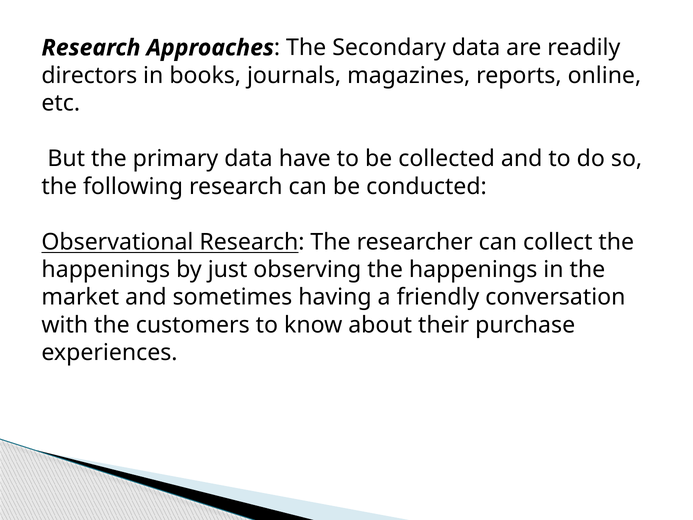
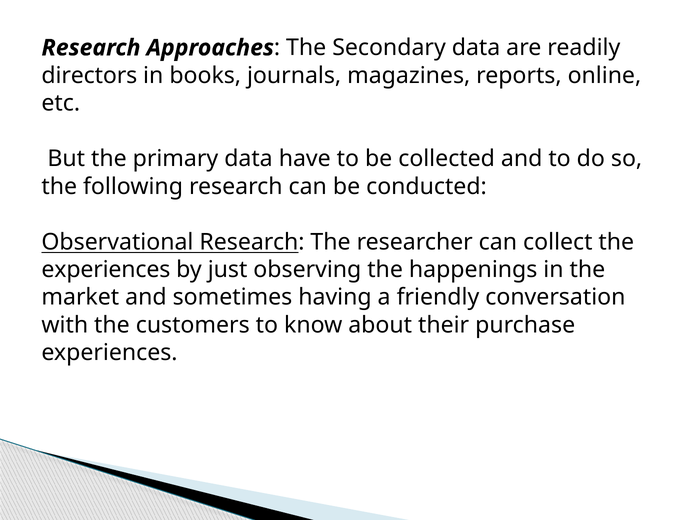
happenings at (106, 269): happenings -> experiences
